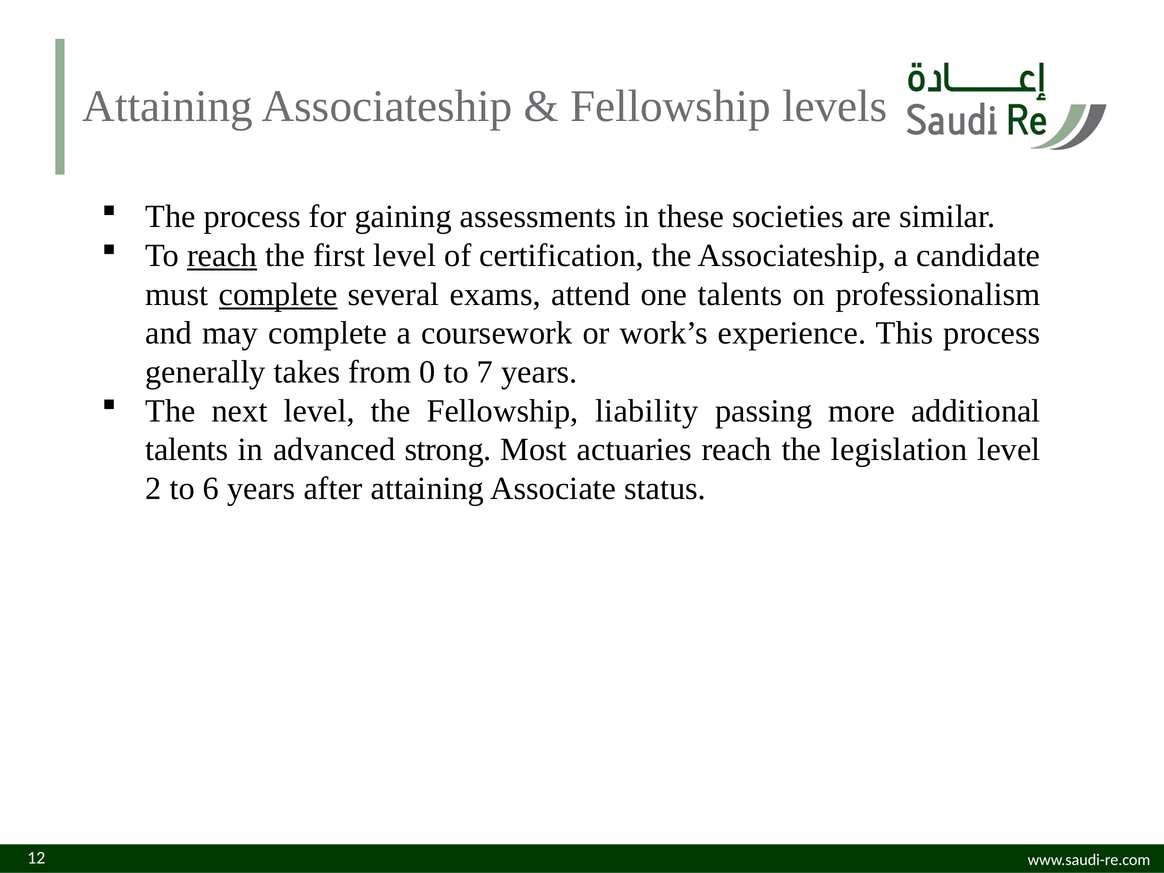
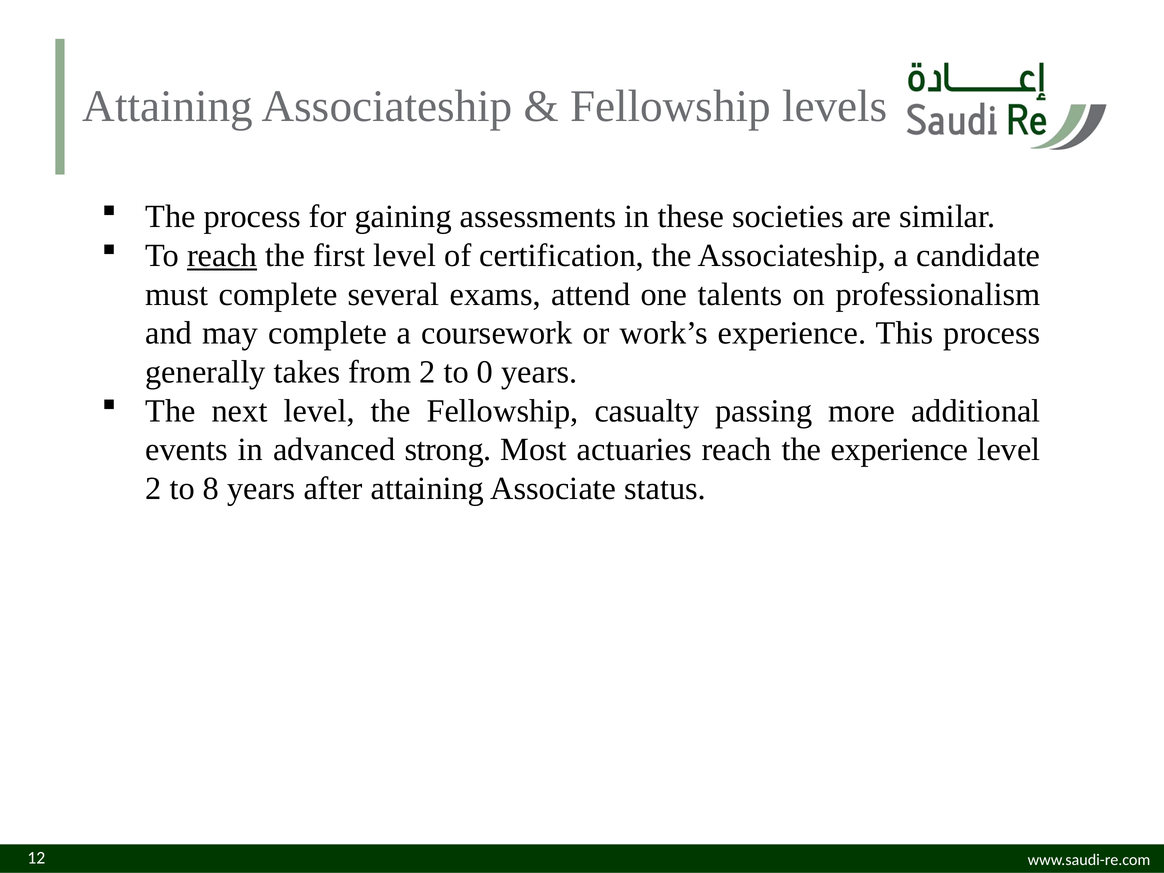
complete at (278, 294) underline: present -> none
from 0: 0 -> 2
7: 7 -> 0
liability: liability -> casualty
talents at (187, 450): talents -> events
the legislation: legislation -> experience
6: 6 -> 8
